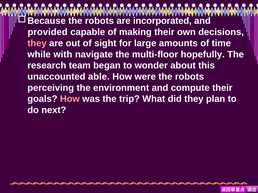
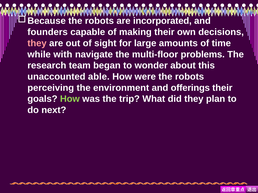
provided: provided -> founders
hopefully: hopefully -> problems
compute: compute -> offerings
How at (70, 99) colour: pink -> light green
